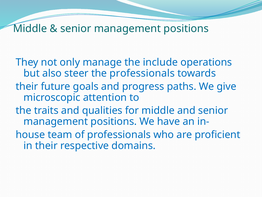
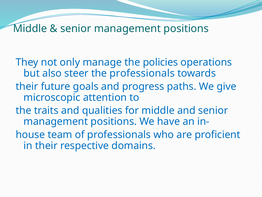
include: include -> policies
